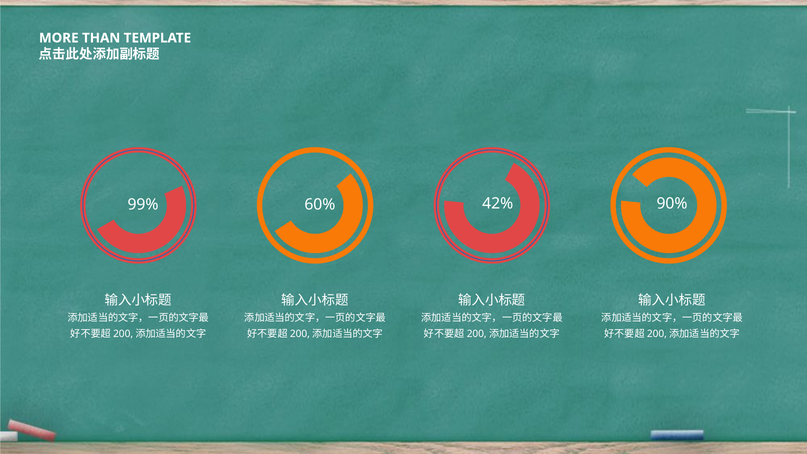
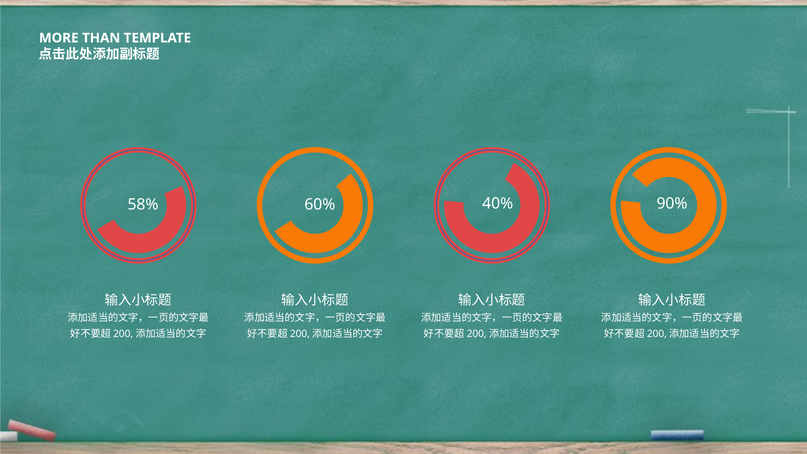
99%: 99% -> 58%
42%: 42% -> 40%
